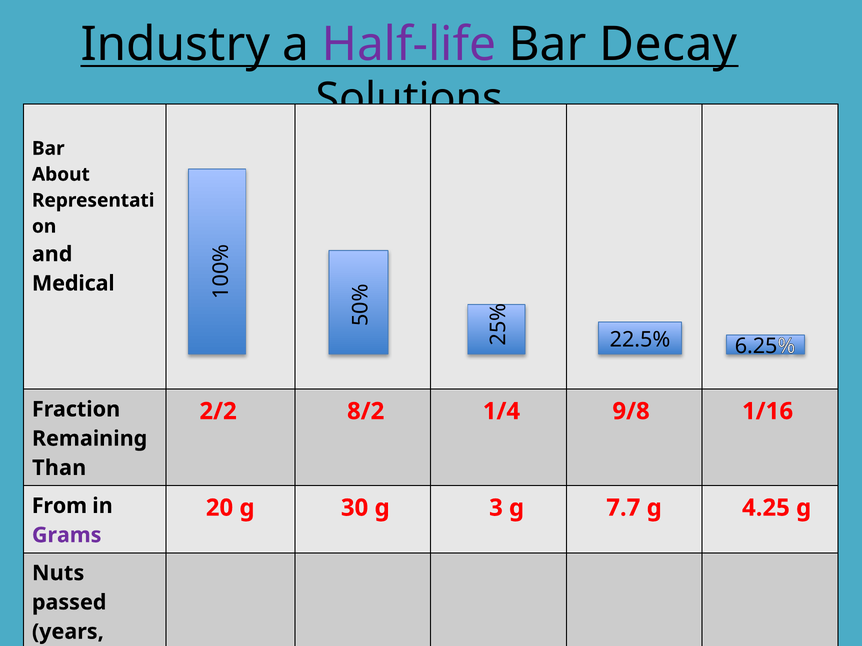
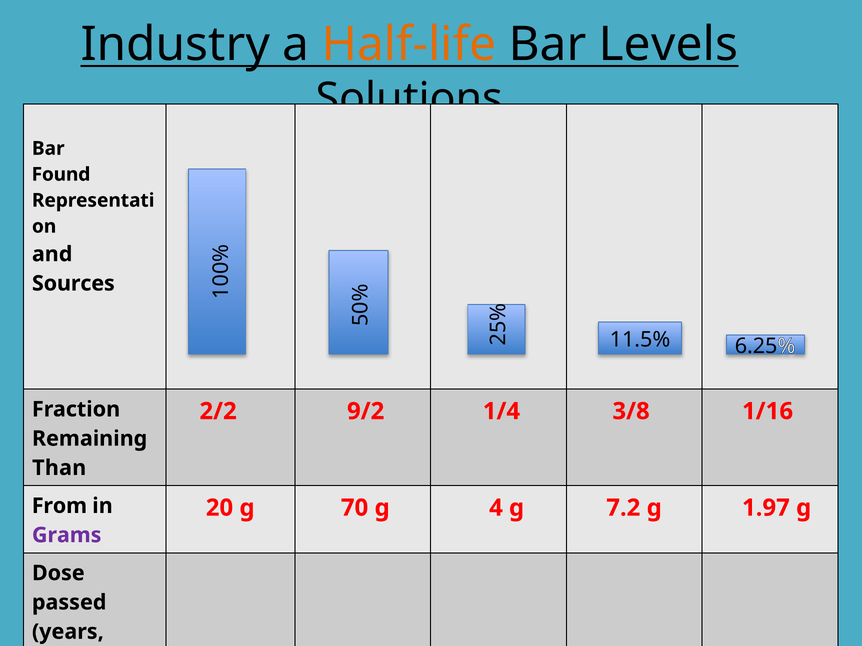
Half-life colour: purple -> orange
Decay: Decay -> Levels
About: About -> Found
Medical: Medical -> Sources
22.5%: 22.5% -> 11.5%
8/2: 8/2 -> 9/2
9/8: 9/8 -> 3/8
30: 30 -> 70
3: 3 -> 4
7.7: 7.7 -> 7.2
4.25: 4.25 -> 1.97
Nuts: Nuts -> Dose
